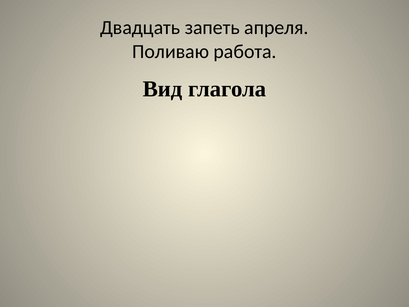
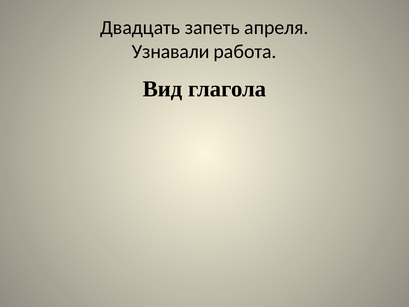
Поливаю: Поливаю -> Узнавали
